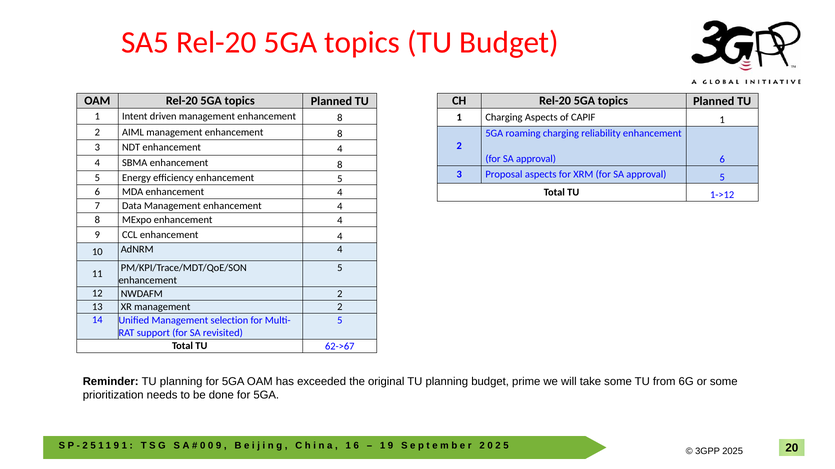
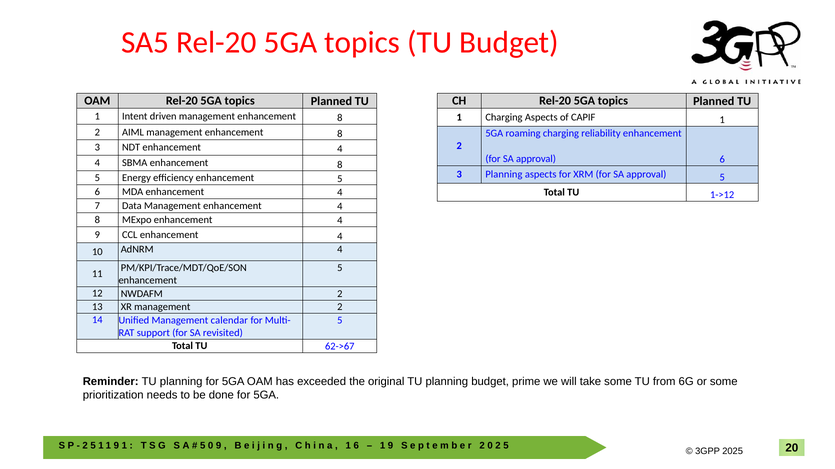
3 Proposal: Proposal -> Planning
selection: selection -> calendar
0 at (203, 446): 0 -> 5
